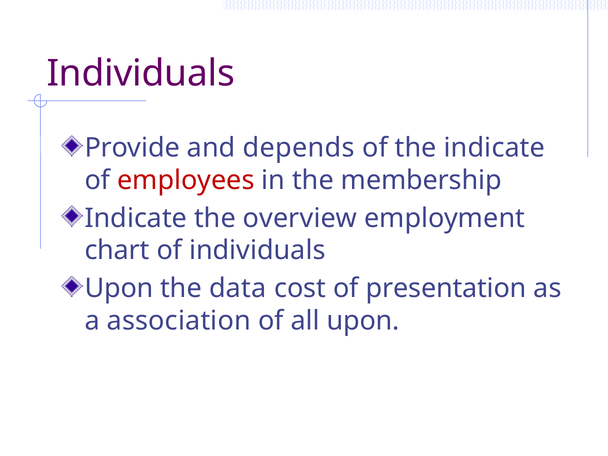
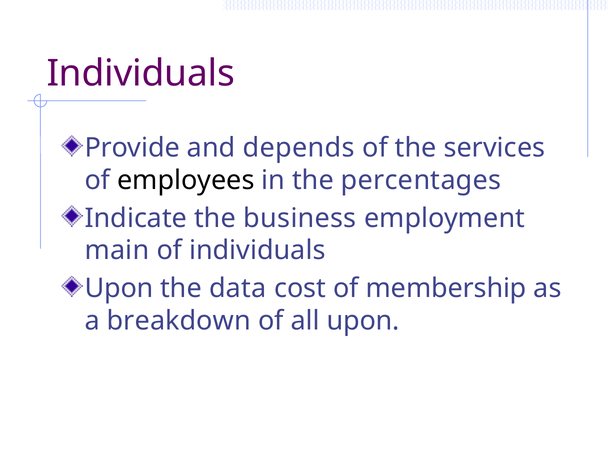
the indicate: indicate -> services
employees colour: red -> black
membership: membership -> percentages
overview: overview -> business
chart: chart -> main
presentation: presentation -> membership
association: association -> breakdown
